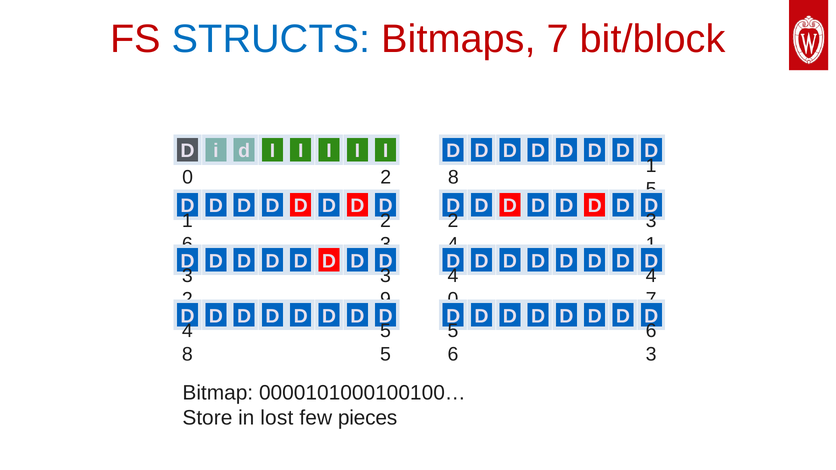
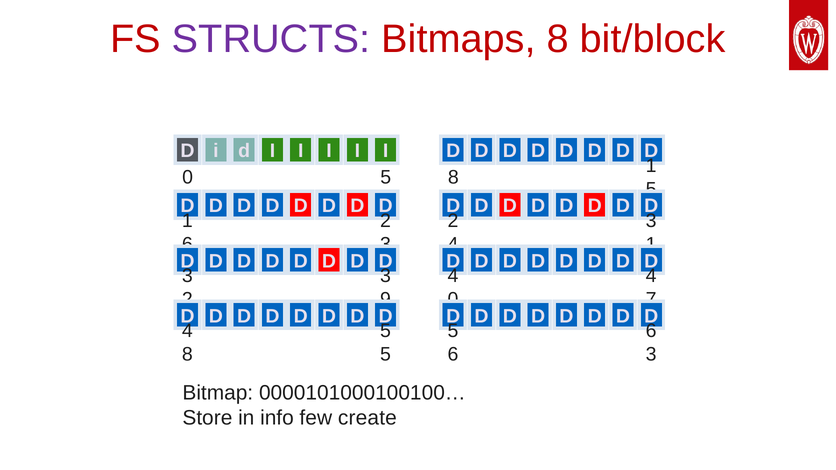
STRUCTS colour: blue -> purple
Bitmaps 7: 7 -> 8
0 2: 2 -> 5
lost: lost -> info
pieces: pieces -> create
